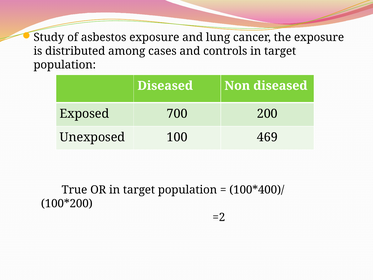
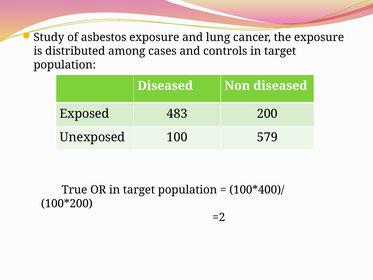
700: 700 -> 483
469: 469 -> 579
